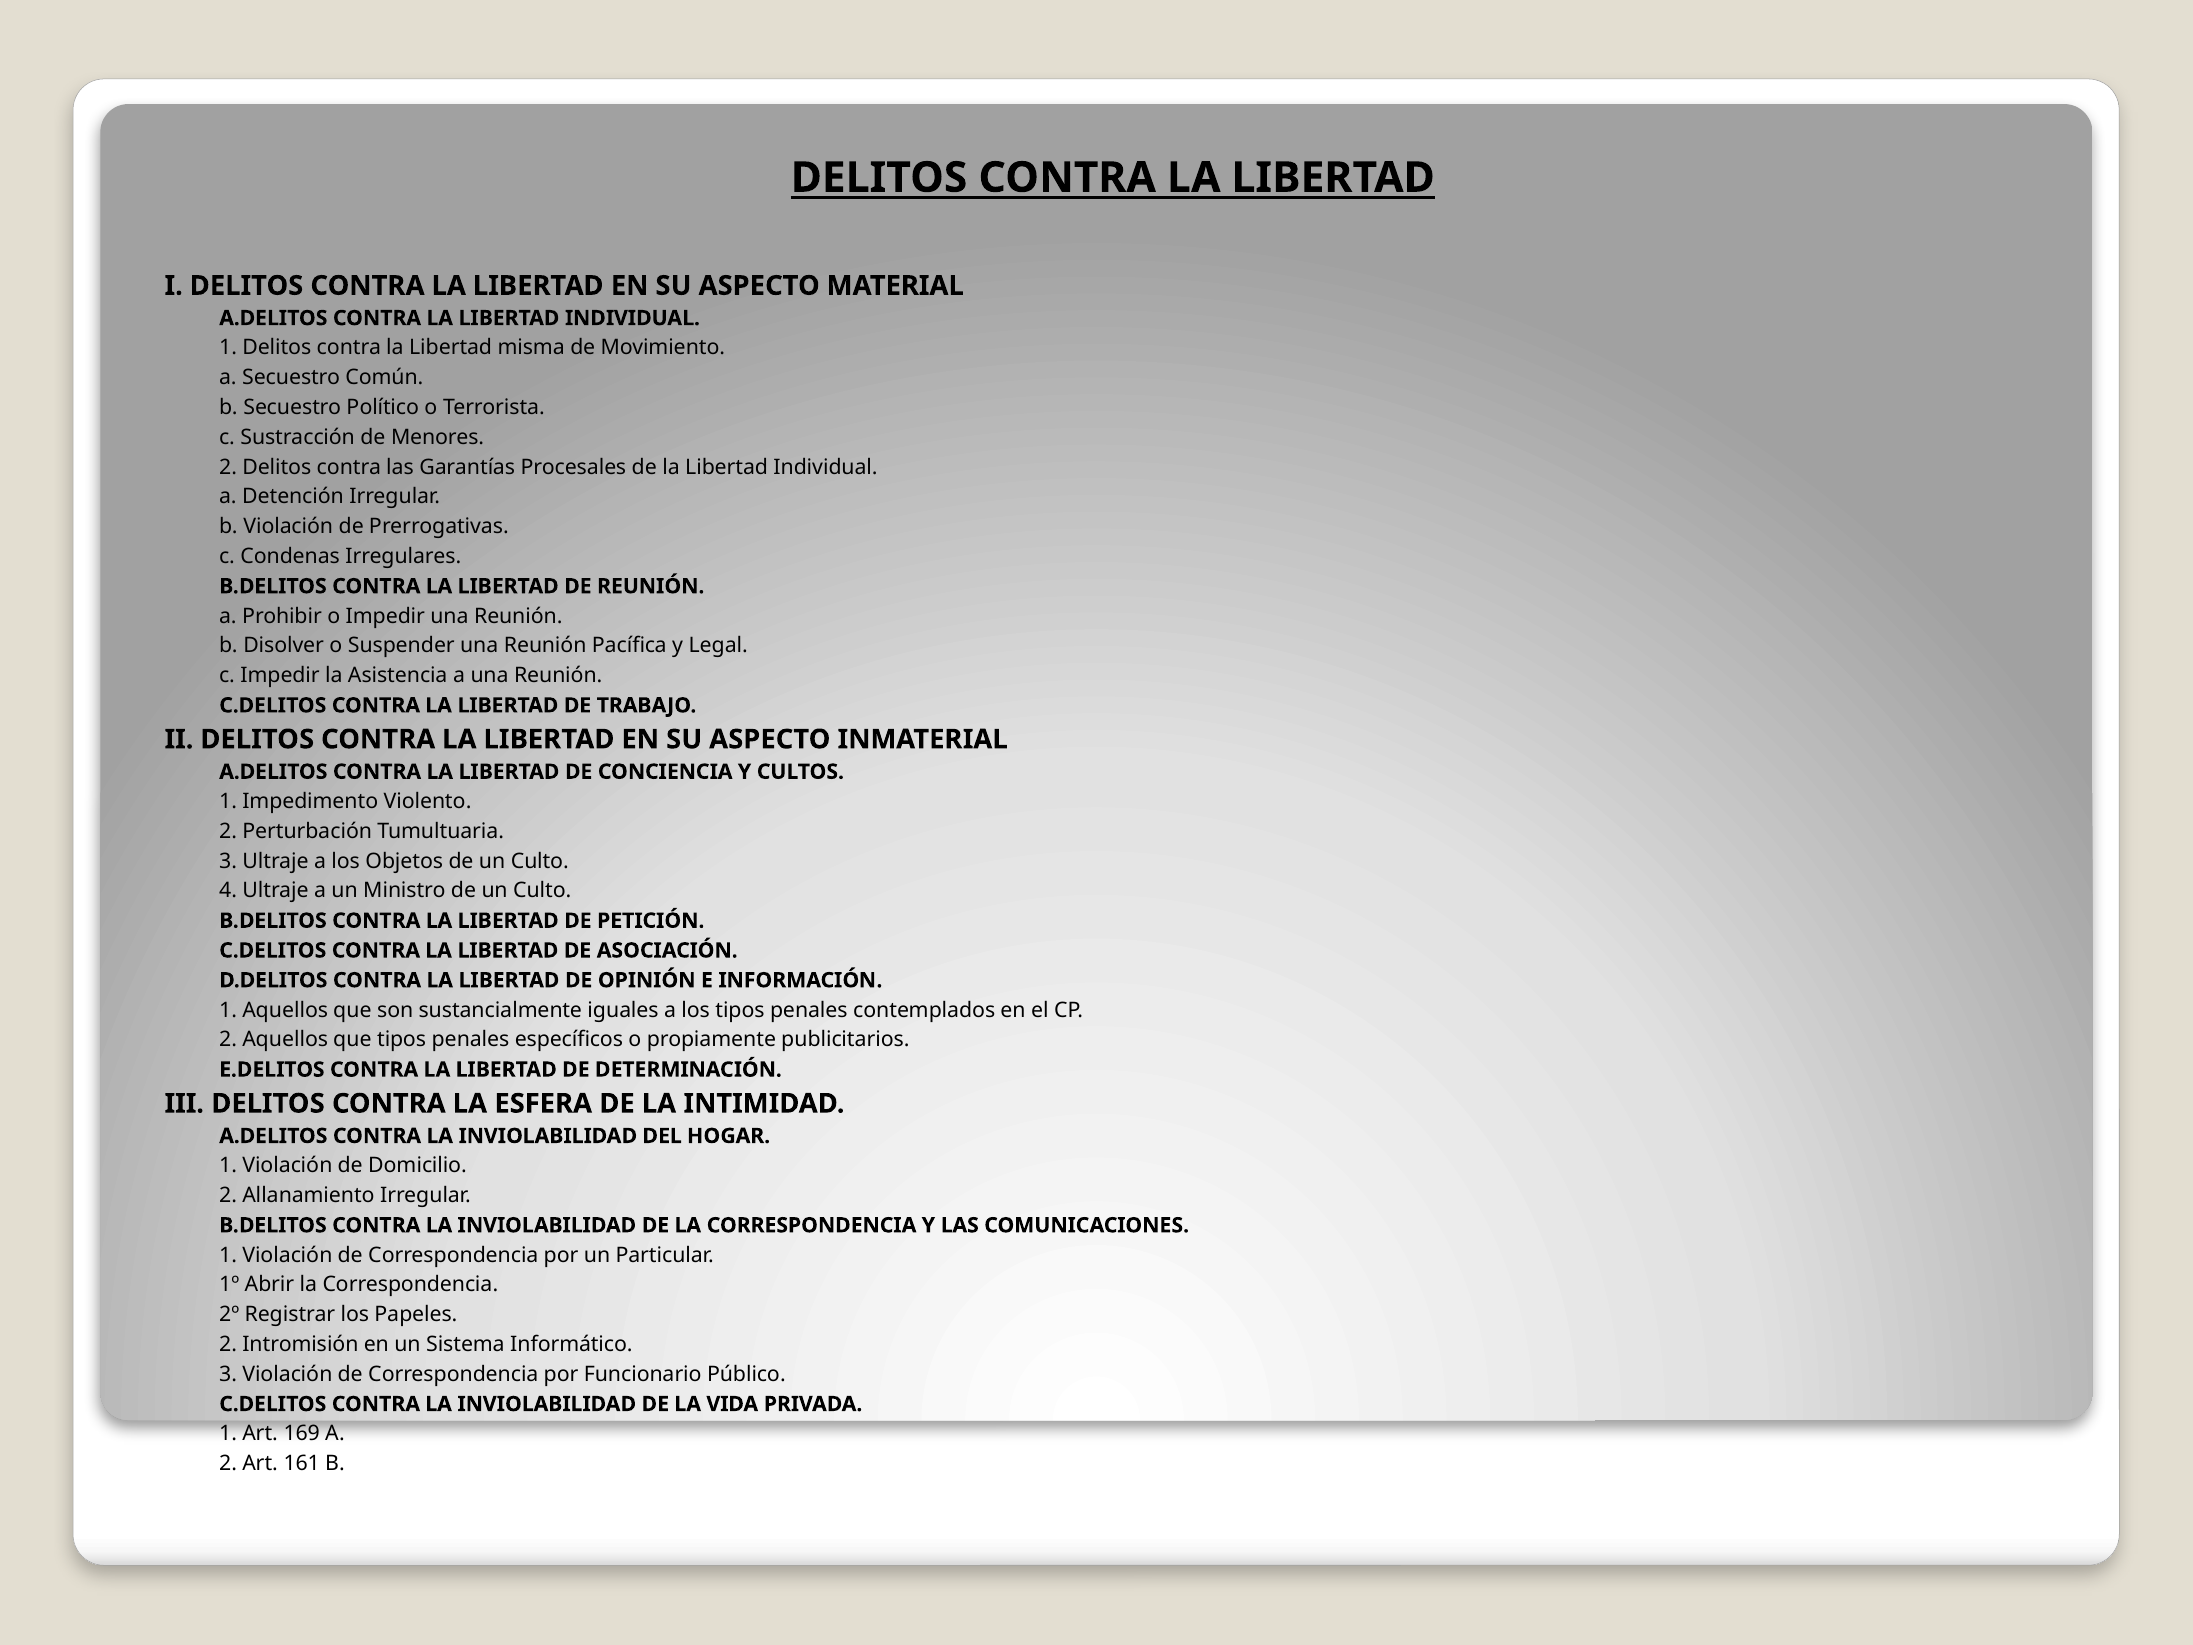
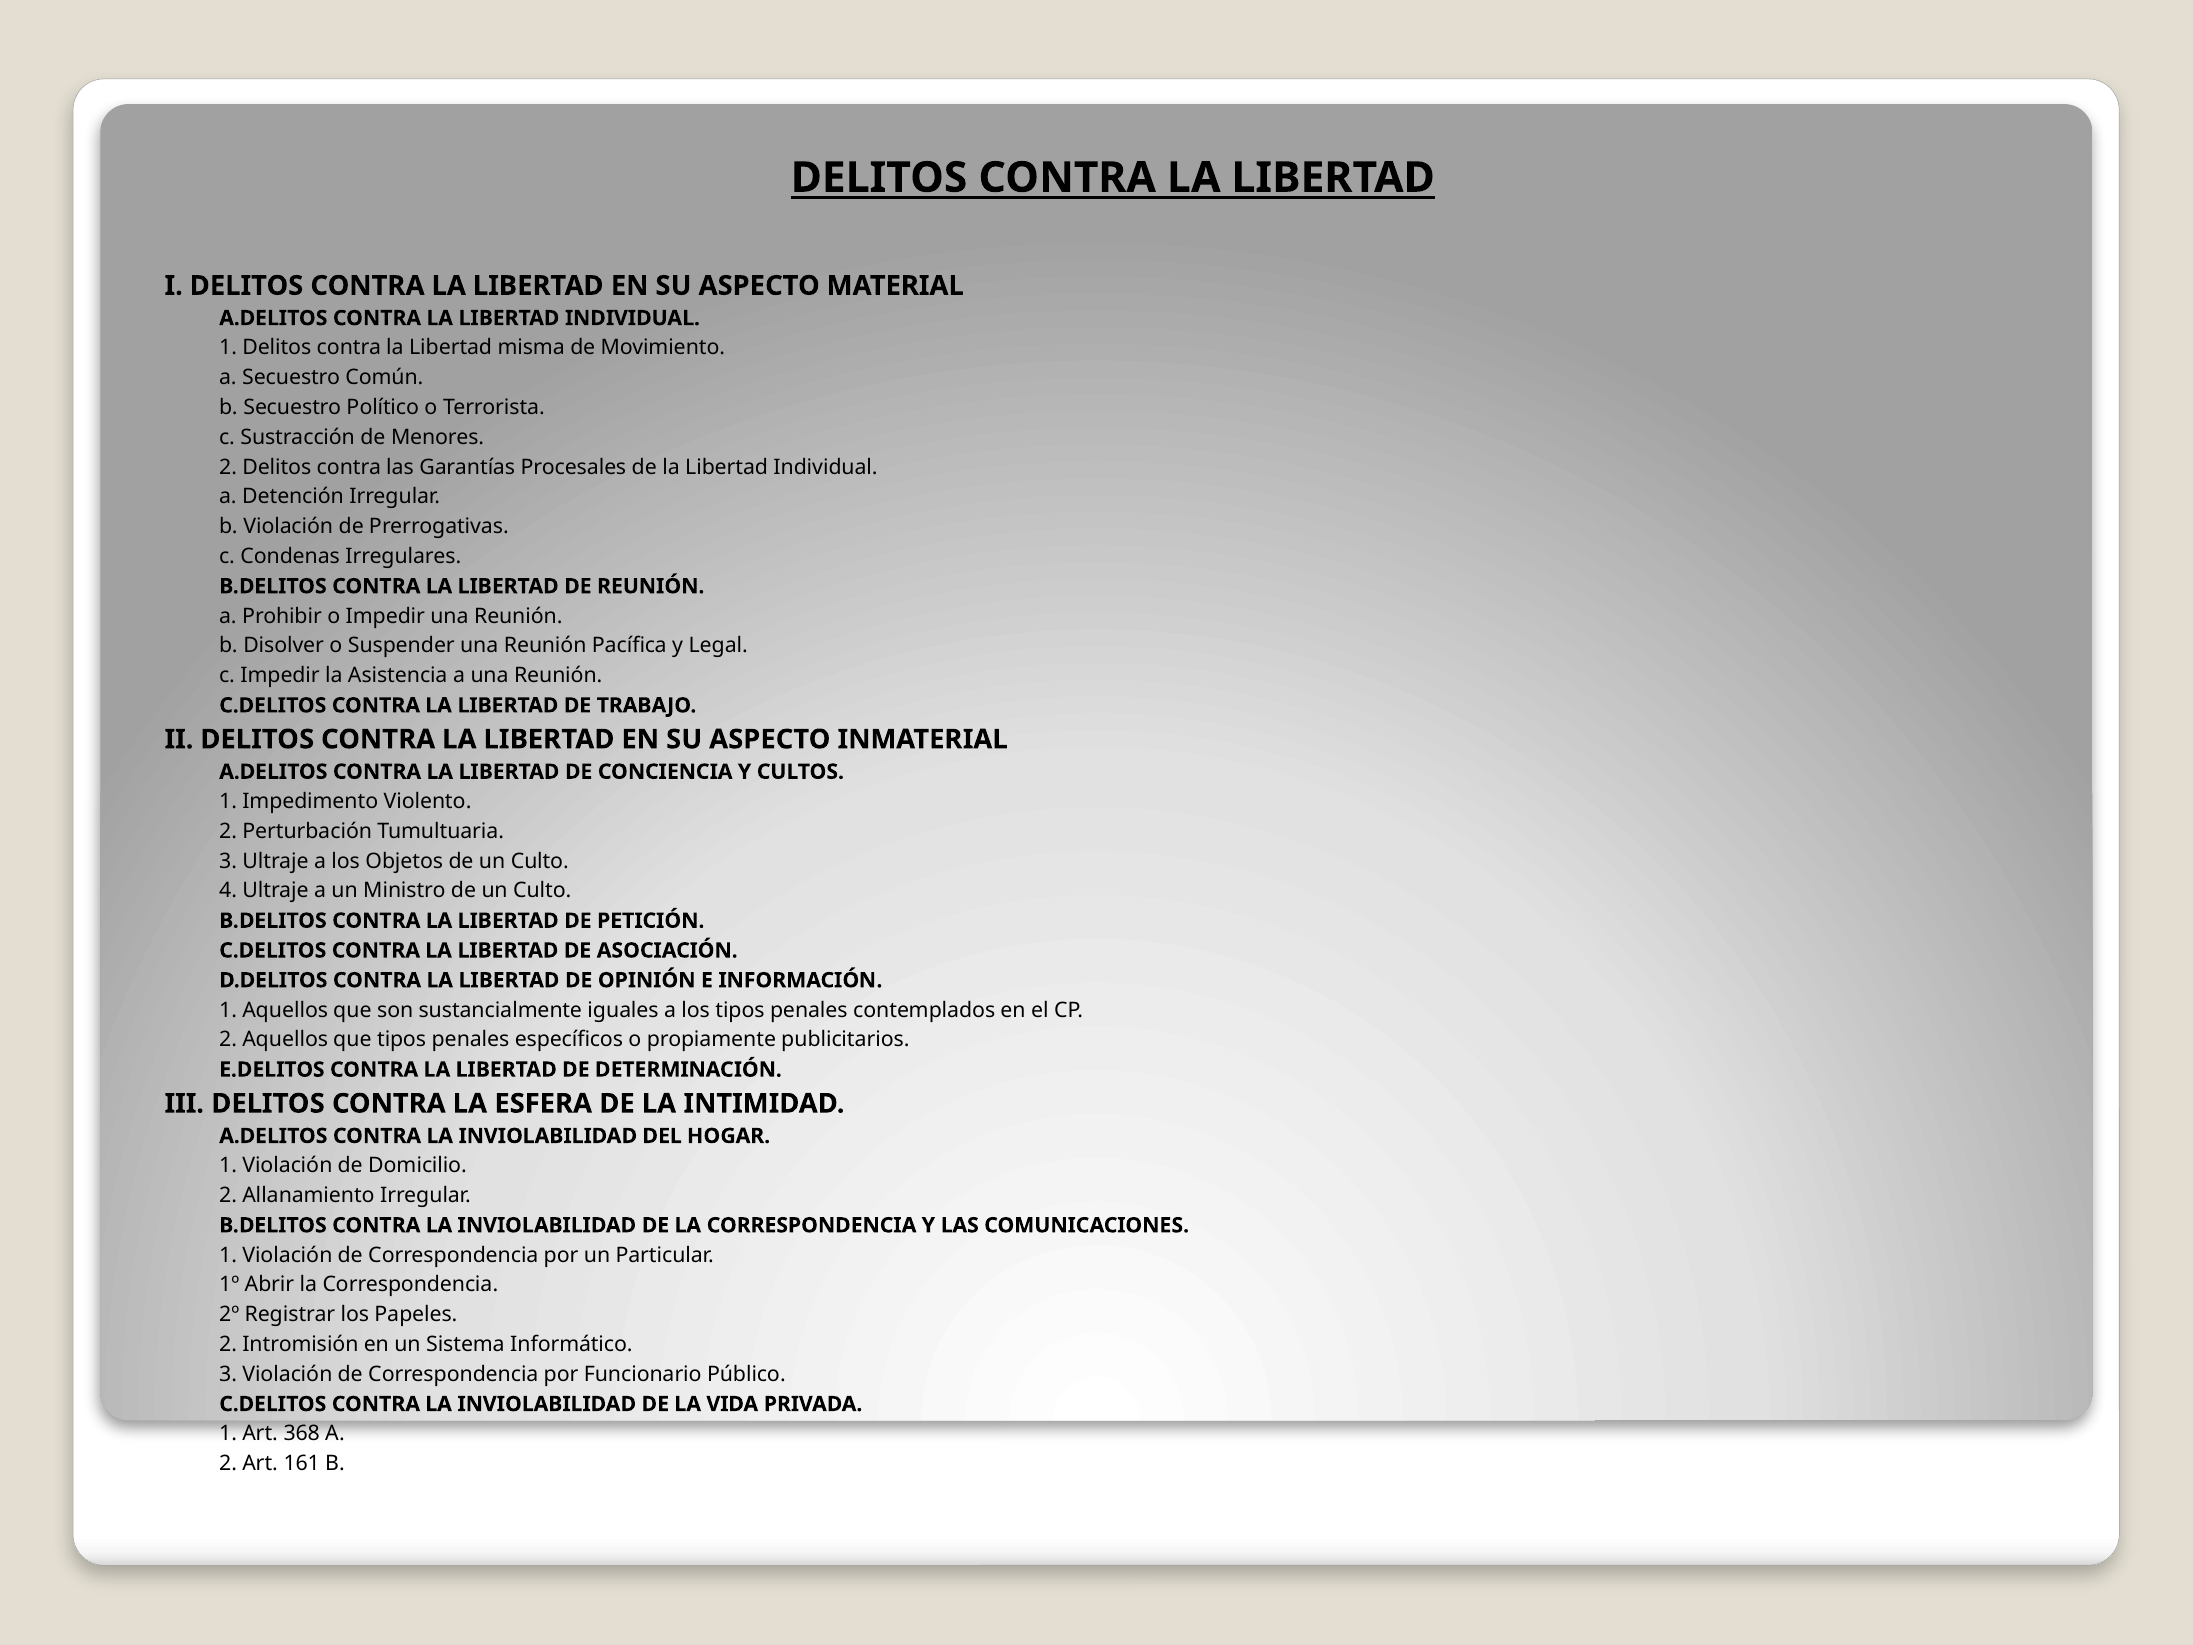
169: 169 -> 368
